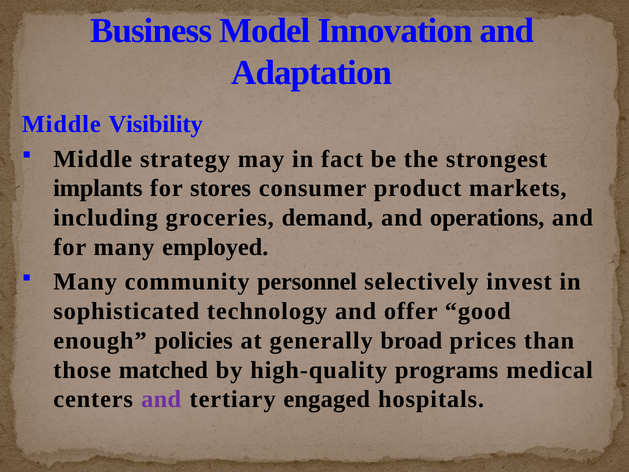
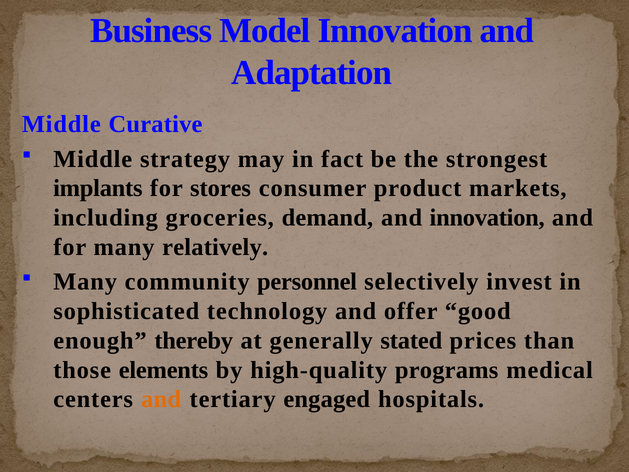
Visibility: Visibility -> Curative
and operations: operations -> innovation
employed: employed -> relatively
policies: policies -> thereby
broad: broad -> stated
matched: matched -> elements
and at (161, 399) colour: purple -> orange
